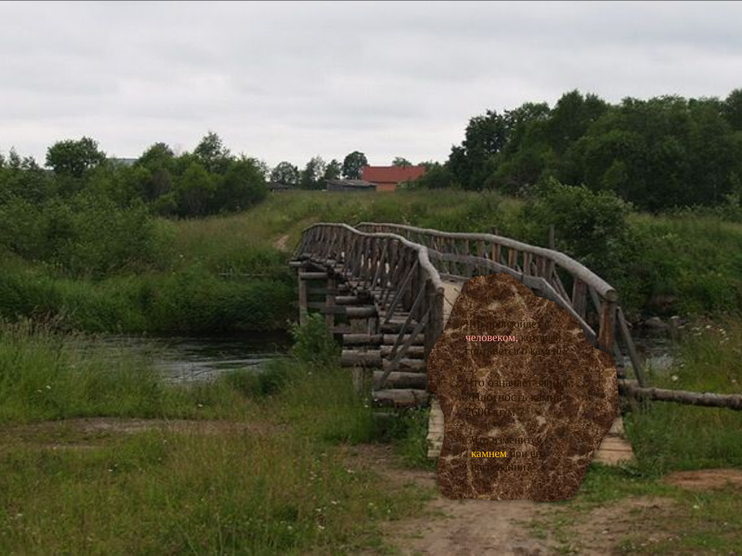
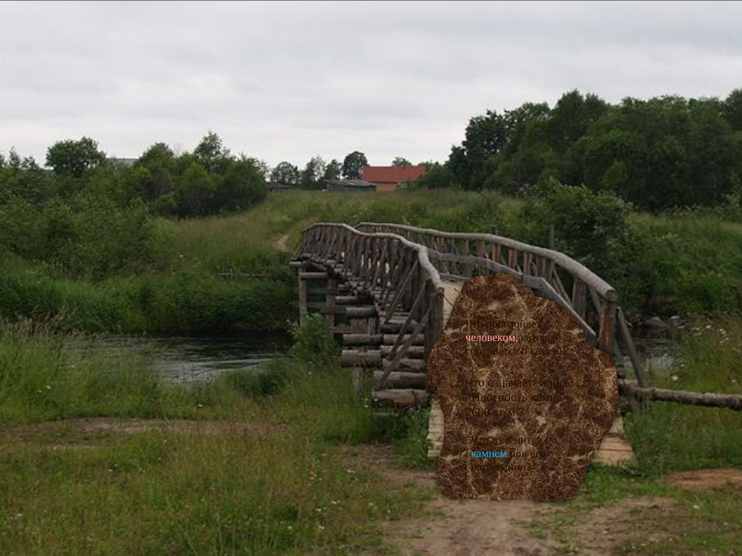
камнем colour: yellow -> light blue
